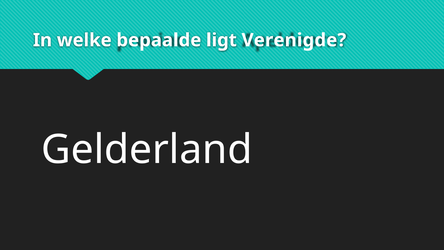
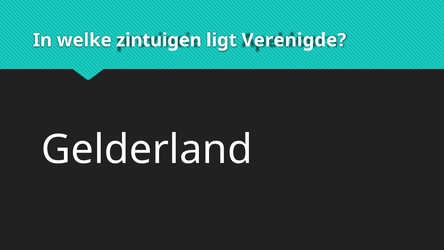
bepaalde: bepaalde -> zintuigen
